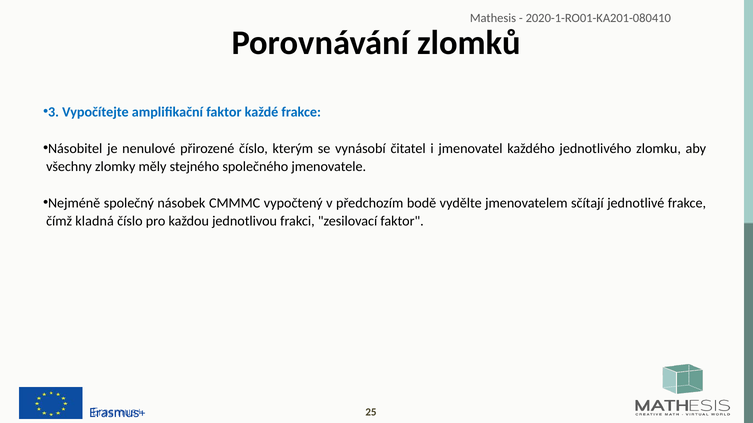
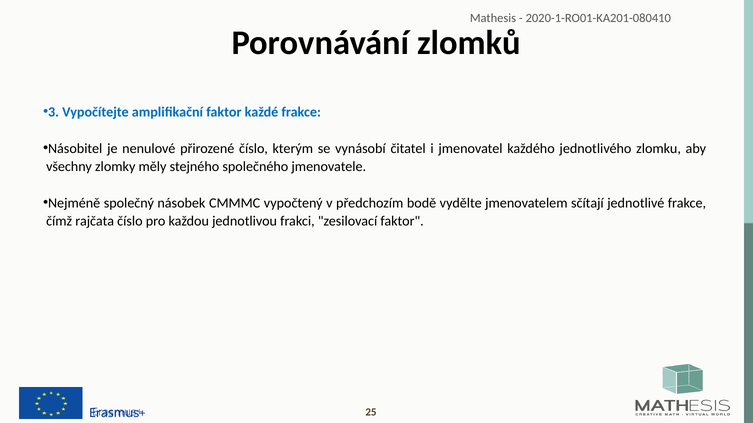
kladná: kladná -> rajčata
